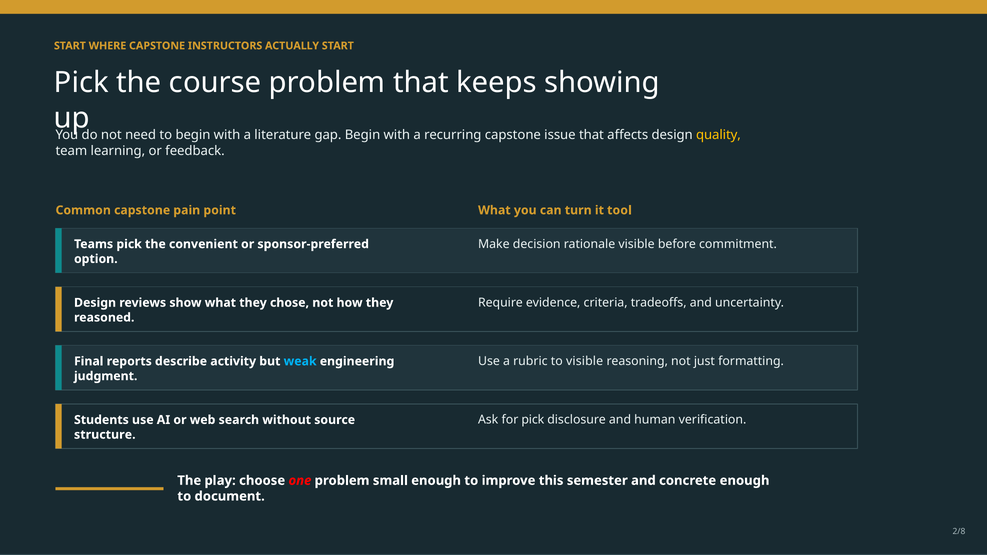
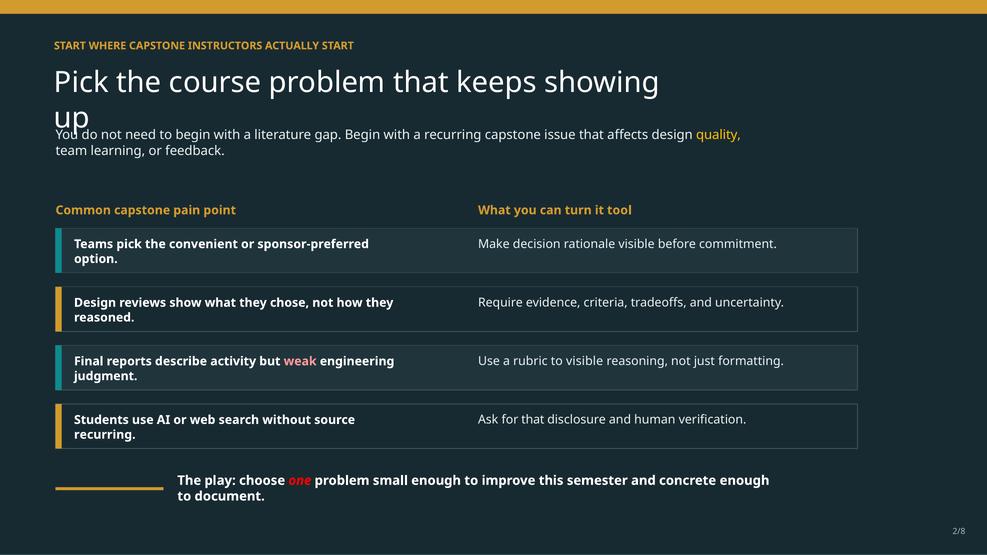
weak colour: light blue -> pink
for pick: pick -> that
structure at (105, 435): structure -> recurring
